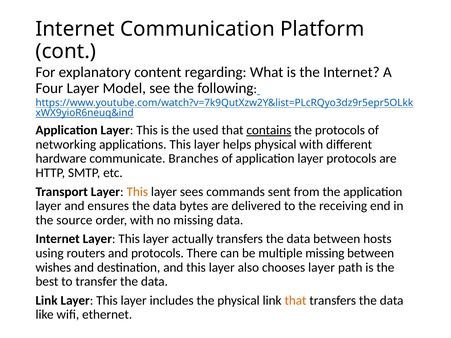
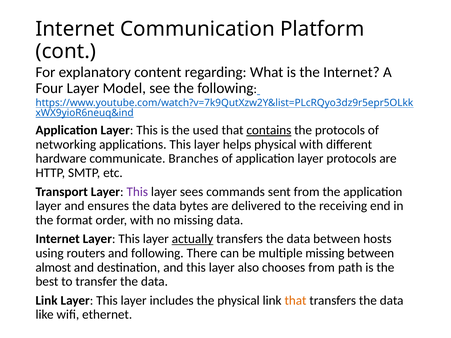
This at (137, 192) colour: orange -> purple
source: source -> format
actually underline: none -> present
and protocols: protocols -> following
wishes: wishes -> almost
chooses layer: layer -> from
